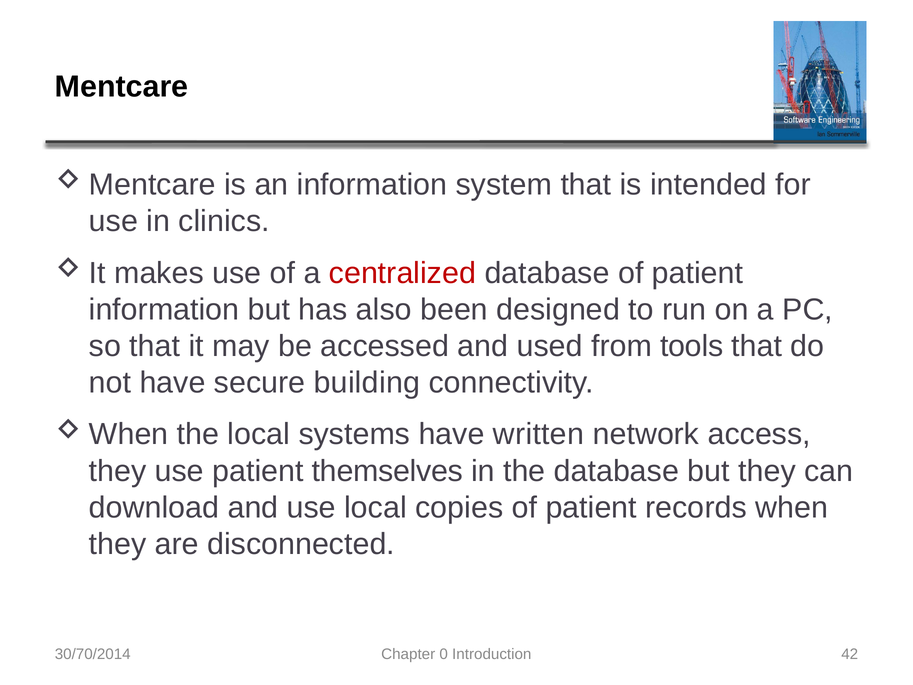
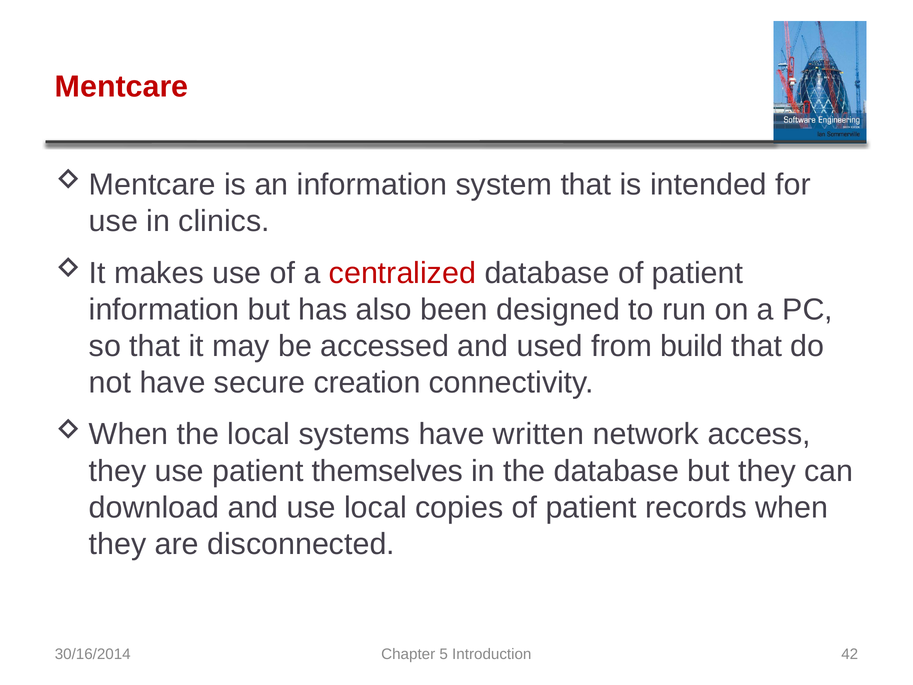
Mentcare colour: black -> red
tools: tools -> build
building: building -> creation
30/70/2014: 30/70/2014 -> 30/16/2014
0: 0 -> 5
